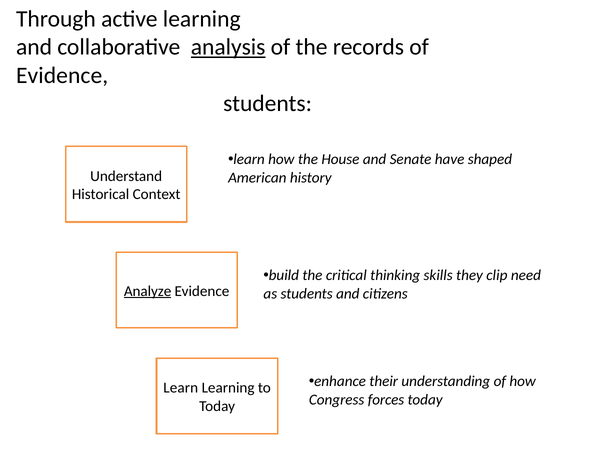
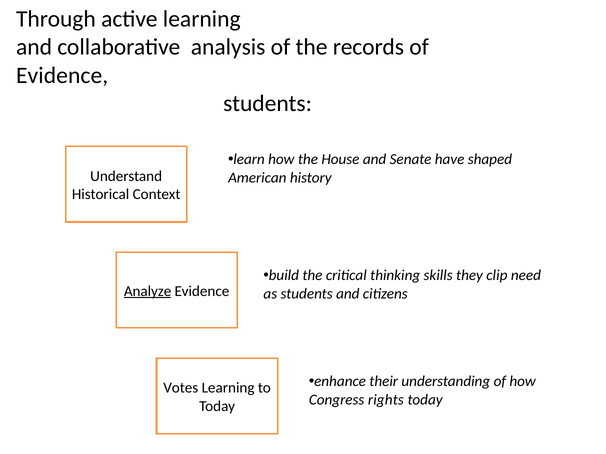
analysis underline: present -> none
Learn at (181, 388): Learn -> Votes
forces: forces -> rights
